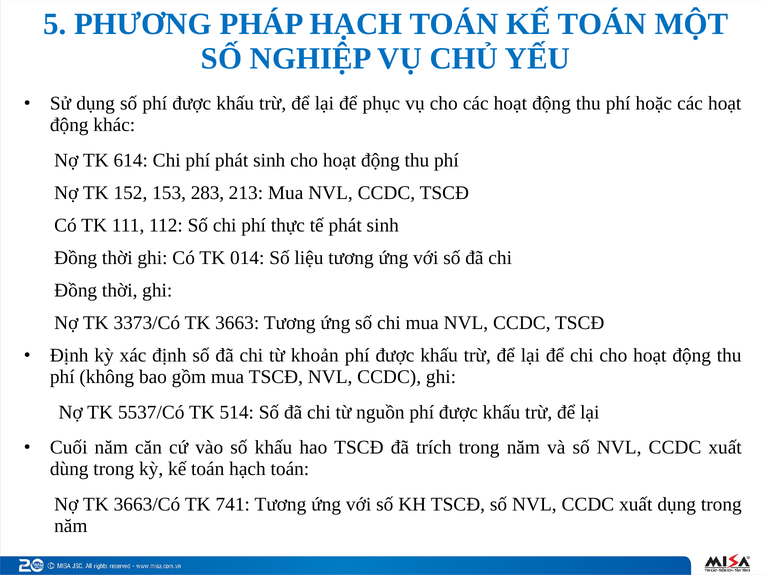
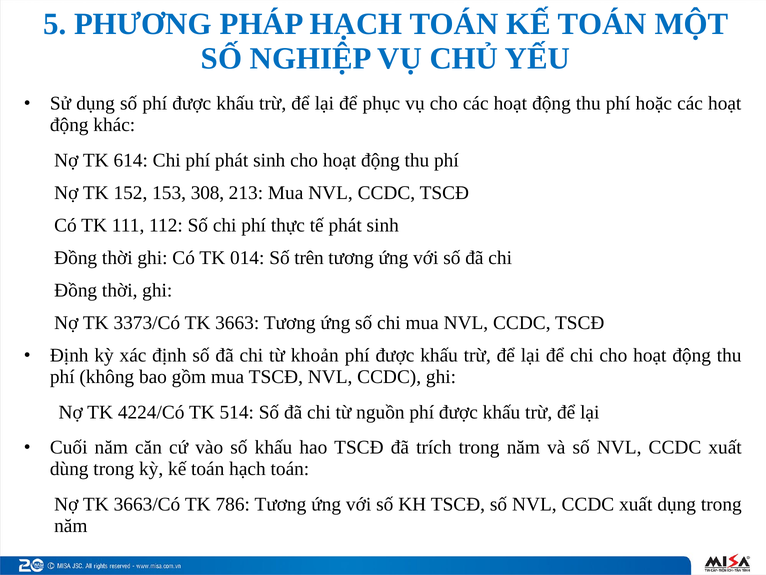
283: 283 -> 308
liệu: liệu -> trên
5537/Có: 5537/Có -> 4224/Có
741: 741 -> 786
